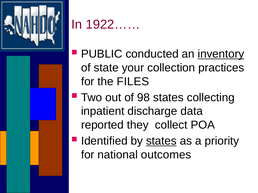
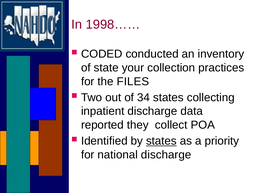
1922……: 1922…… -> 1998……
PUBLIC: PUBLIC -> CODED
inventory underline: present -> none
98: 98 -> 34
national outcomes: outcomes -> discharge
